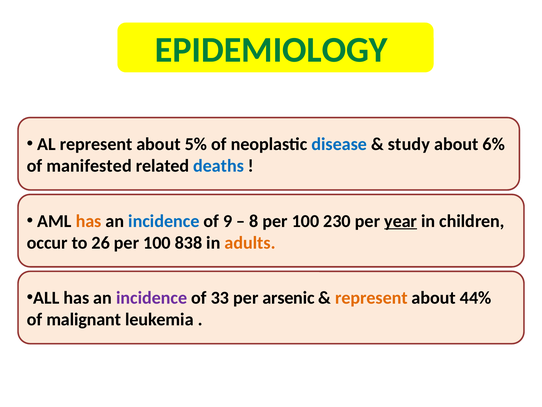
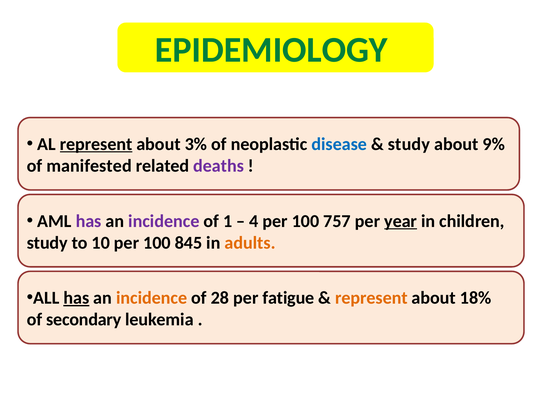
represent at (96, 144) underline: none -> present
5%: 5% -> 3%
6%: 6% -> 9%
deaths colour: blue -> purple
has at (89, 221) colour: orange -> purple
incidence at (164, 221) colour: blue -> purple
9: 9 -> 1
8: 8 -> 4
230: 230 -> 757
occur at (47, 242): occur -> study
26: 26 -> 10
838: 838 -> 845
has at (76, 298) underline: none -> present
incidence at (152, 298) colour: purple -> orange
33: 33 -> 28
arsenic: arsenic -> fatigue
44%: 44% -> 18%
malignant: malignant -> secondary
